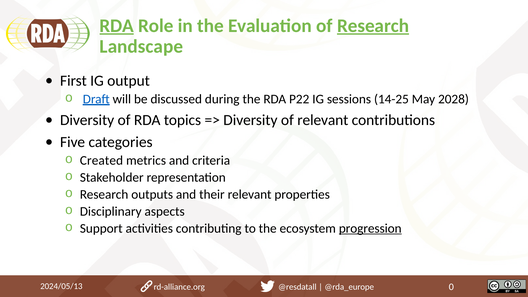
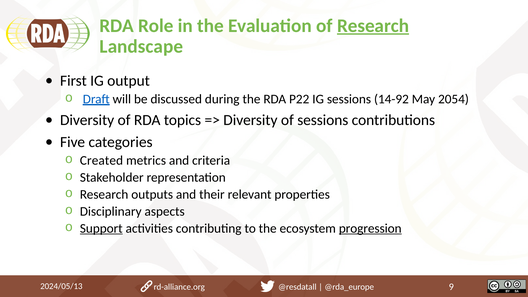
RDA at (117, 26) underline: present -> none
14-25: 14-25 -> 14-92
2028: 2028 -> 2054
of relevant: relevant -> sessions
Support underline: none -> present
0: 0 -> 9
